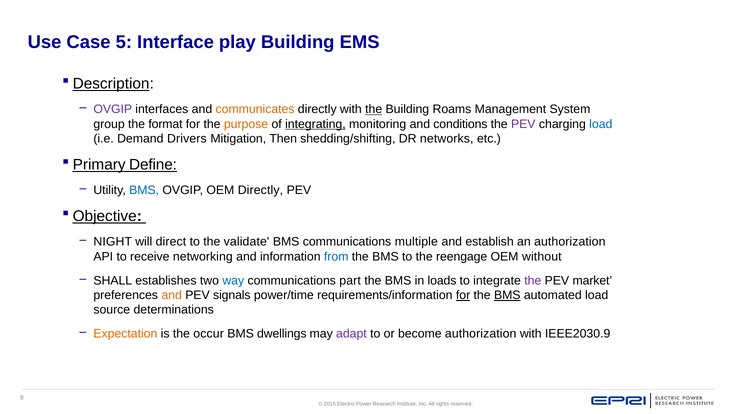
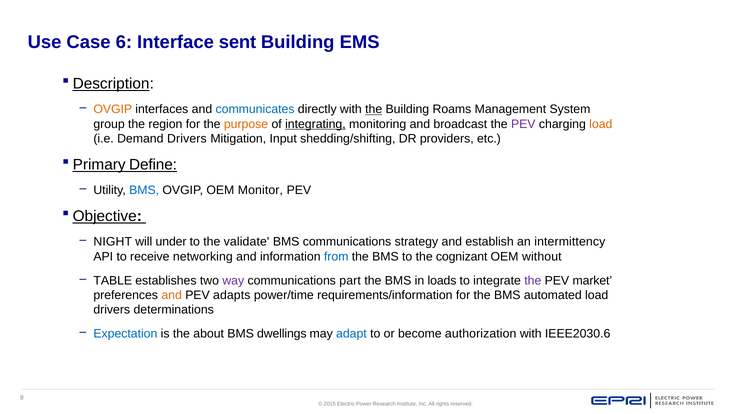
5: 5 -> 6
play: play -> sent
OVGIP at (113, 110) colour: purple -> orange
communicates colour: orange -> blue
format: format -> region
conditions: conditions -> broadcast
load at (601, 124) colour: blue -> orange
Then: Then -> Input
networks: networks -> providers
OEM Directly: Directly -> Monitor
direct: direct -> under
multiple: multiple -> strategy
an authorization: authorization -> intermittency
reengage: reengage -> cognizant
SHALL: SHALL -> TABLE
way colour: blue -> purple
signals: signals -> adapts
for at (463, 296) underline: present -> none
BMS at (507, 296) underline: present -> none
source at (112, 310): source -> drivers
Expectation colour: orange -> blue
occur: occur -> about
adapt colour: purple -> blue
IEEE2030.9: IEEE2030.9 -> IEEE2030.6
